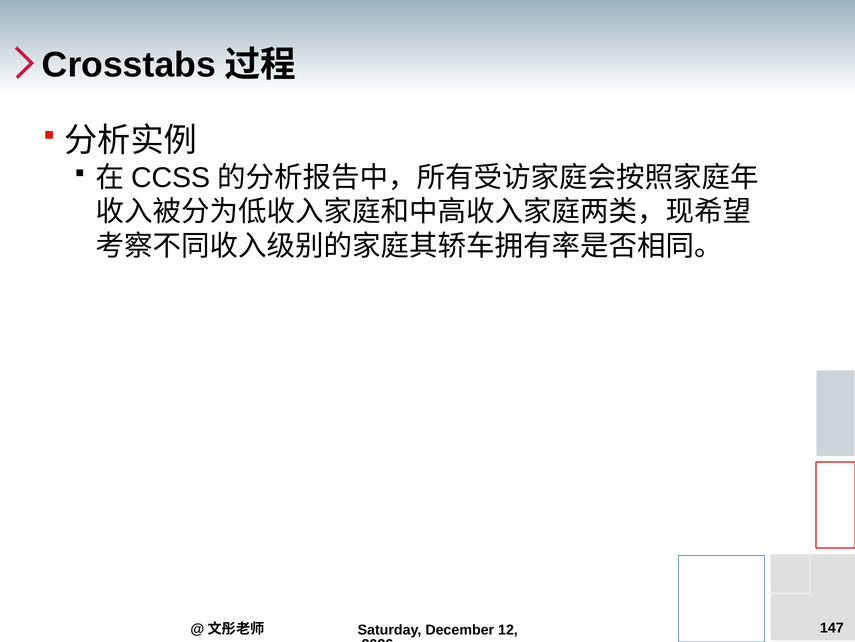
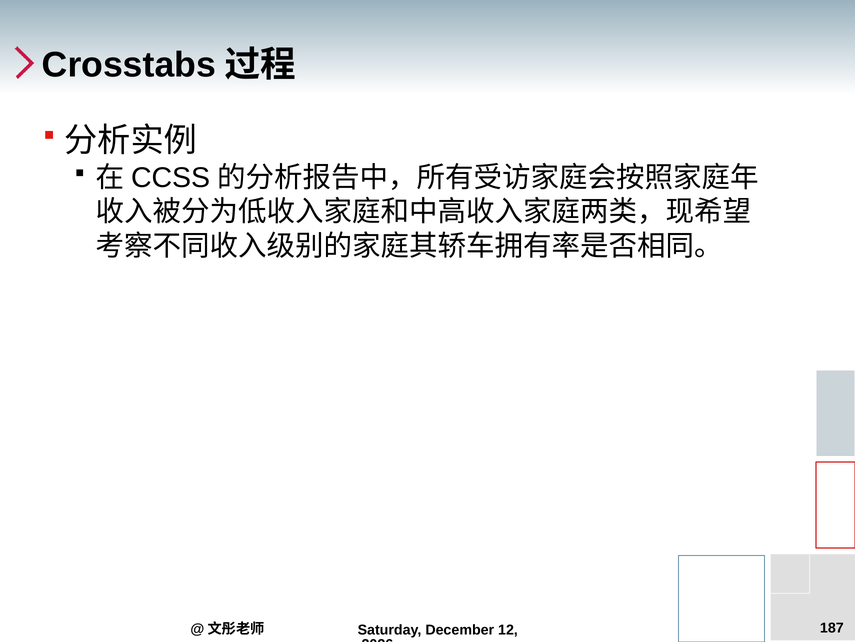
147: 147 -> 187
